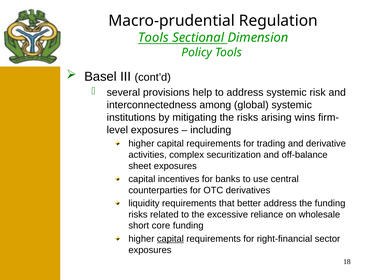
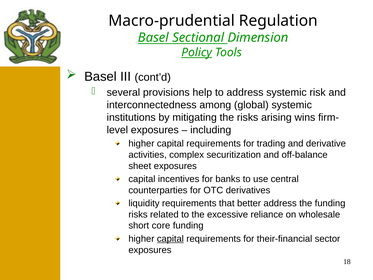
Tools at (153, 38): Tools -> Basel
Policy underline: none -> present
right-financial: right-financial -> their-financial
